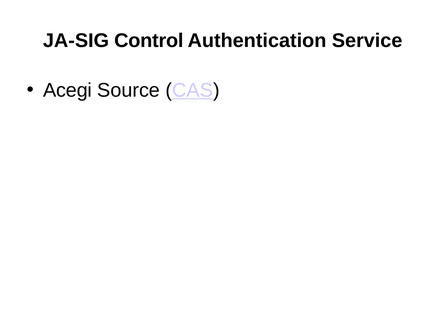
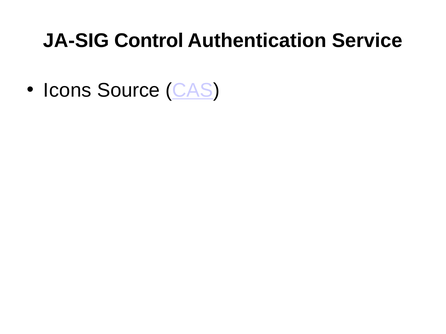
Acegi: Acegi -> Icons
